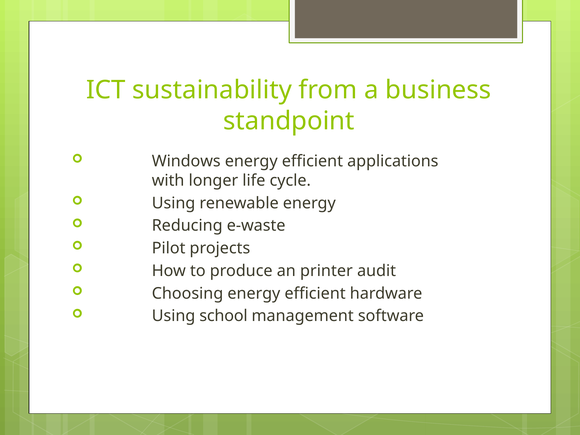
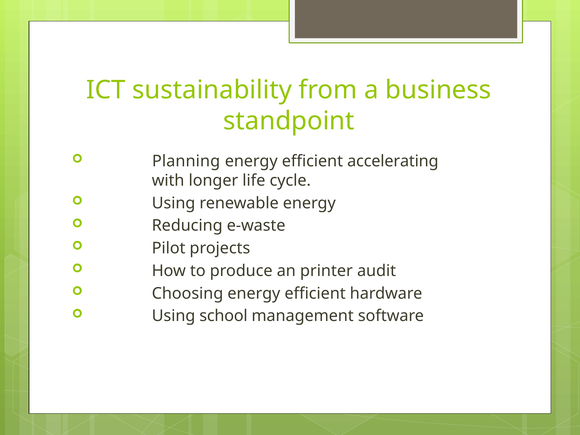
Windows: Windows -> Planning
applications: applications -> accelerating
